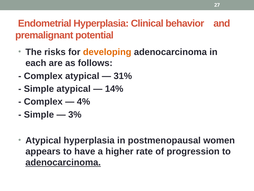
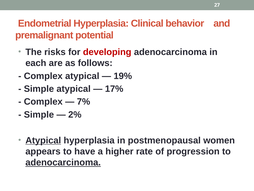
developing colour: orange -> red
31%: 31% -> 19%
14%: 14% -> 17%
4%: 4% -> 7%
3%: 3% -> 2%
Atypical at (43, 140) underline: none -> present
